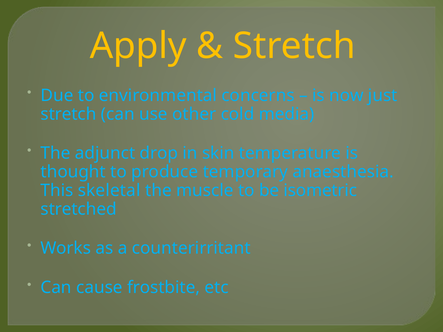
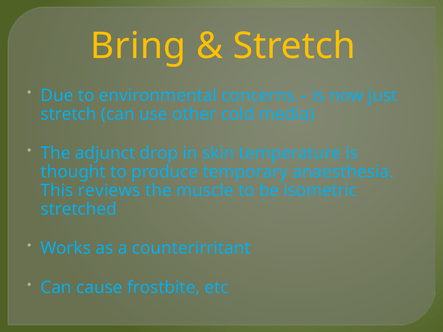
Apply: Apply -> Bring
skeletal: skeletal -> reviews
